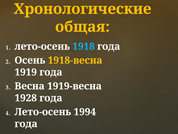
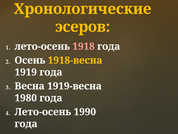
общая: общая -> эсеров
1918 colour: light blue -> pink
1928: 1928 -> 1980
1994: 1994 -> 1990
